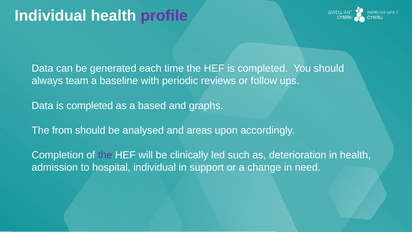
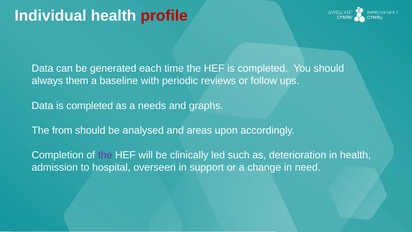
profile colour: purple -> red
team: team -> them
based: based -> needs
hospital individual: individual -> overseen
